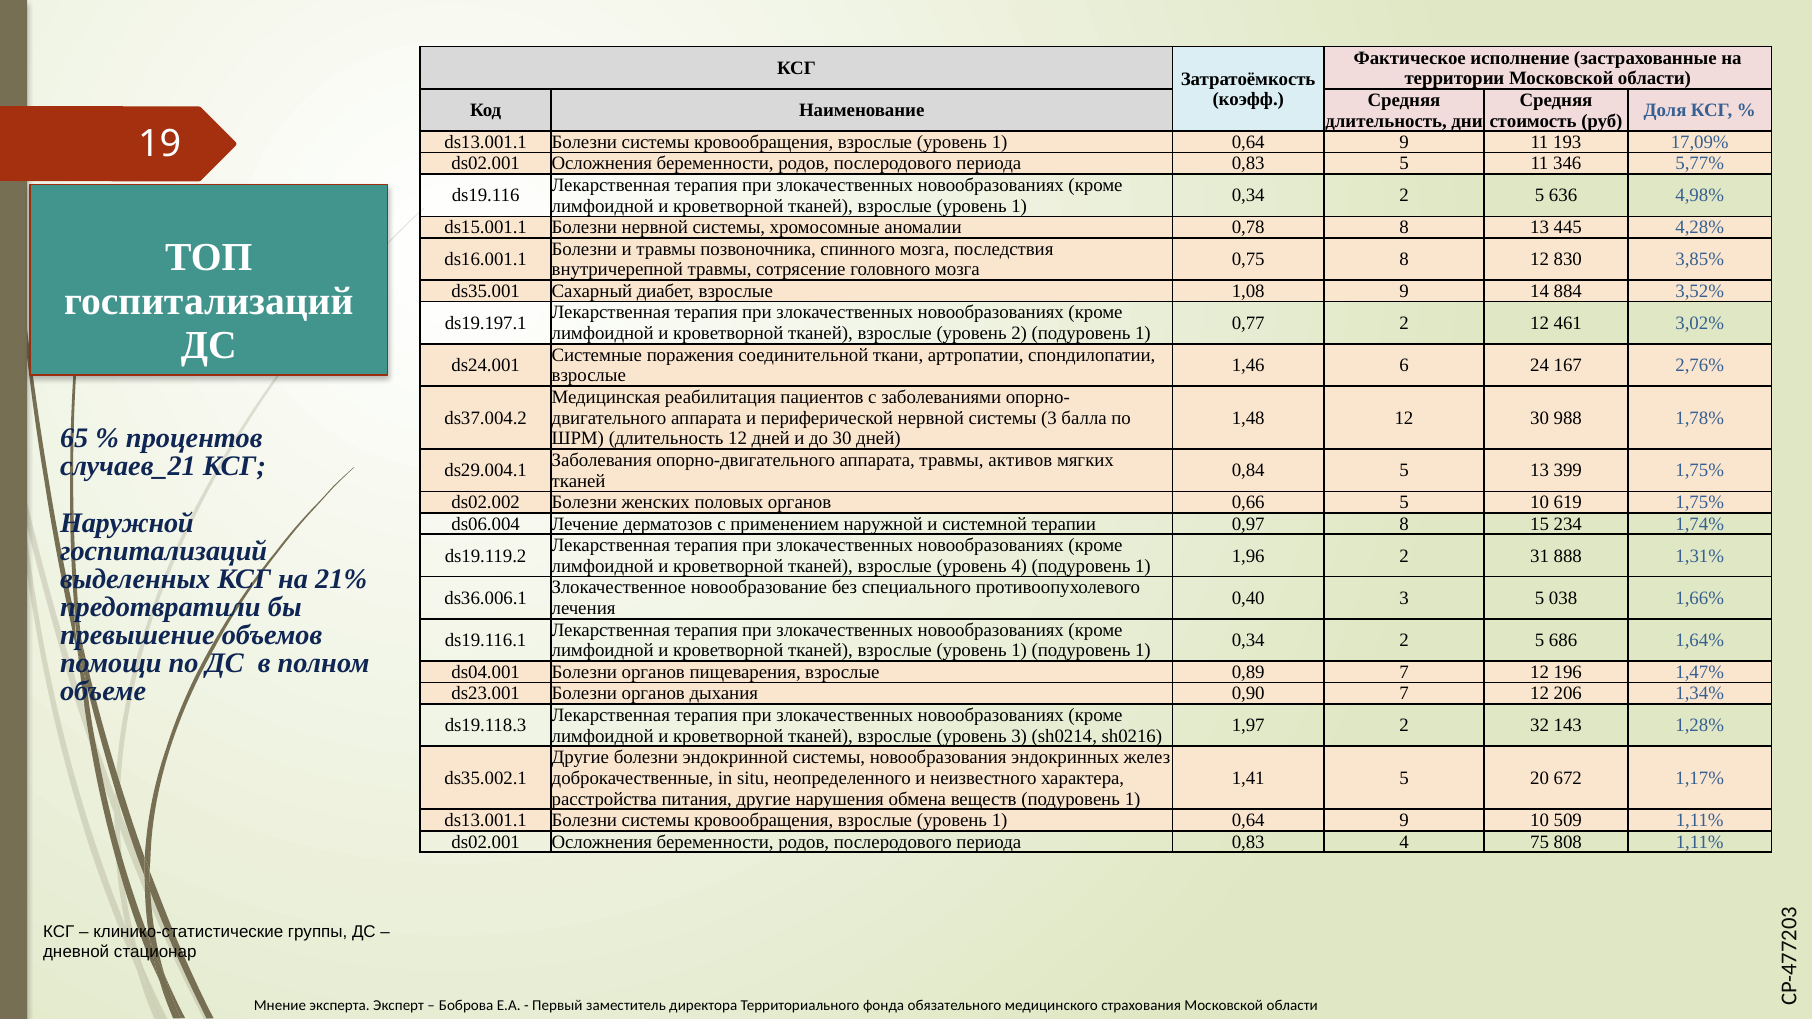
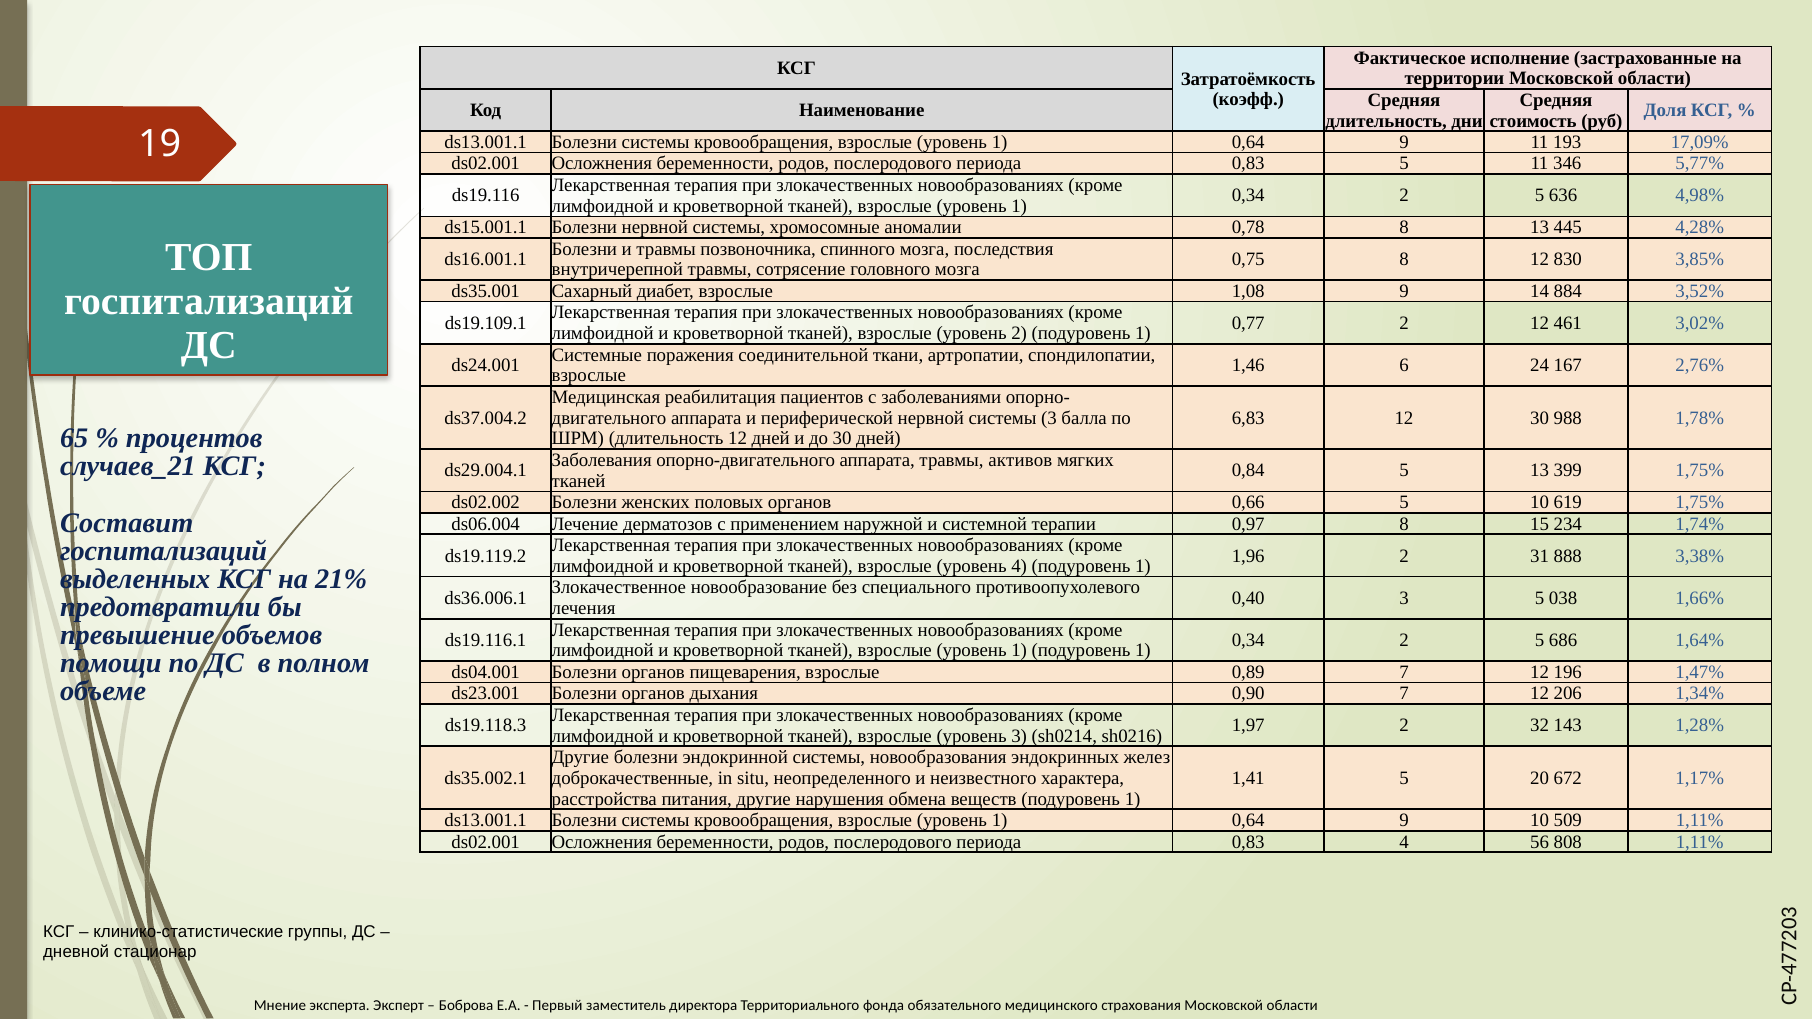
ds19.197.1: ds19.197.1 -> ds19.109.1
1,48: 1,48 -> 6,83
Наружной at (127, 523): Наружной -> Составит
1,31%: 1,31% -> 3,38%
75: 75 -> 56
